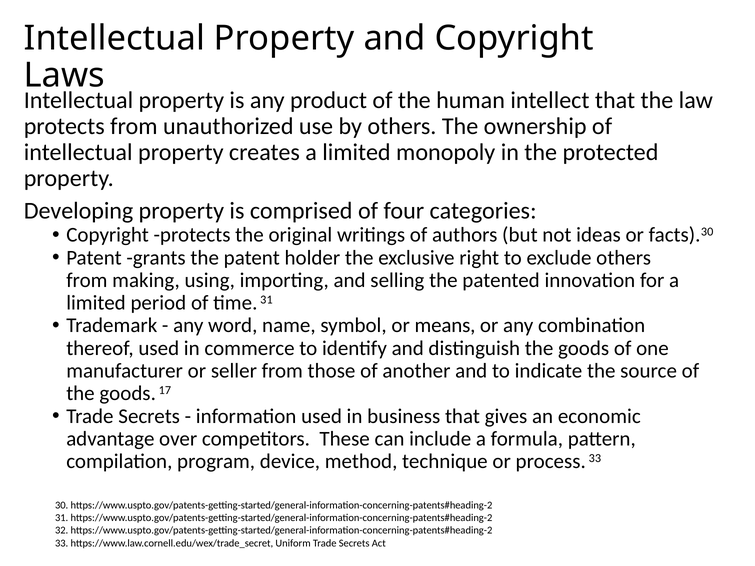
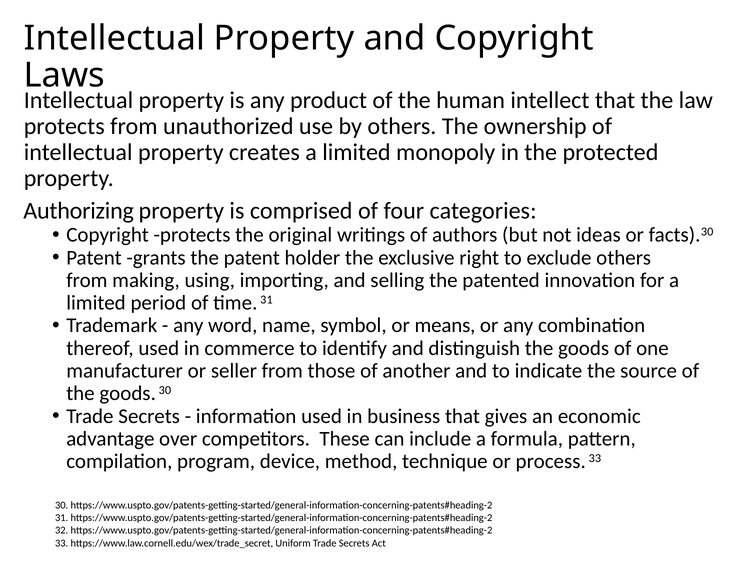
Developing: Developing -> Authorizing
goods 17: 17 -> 30
